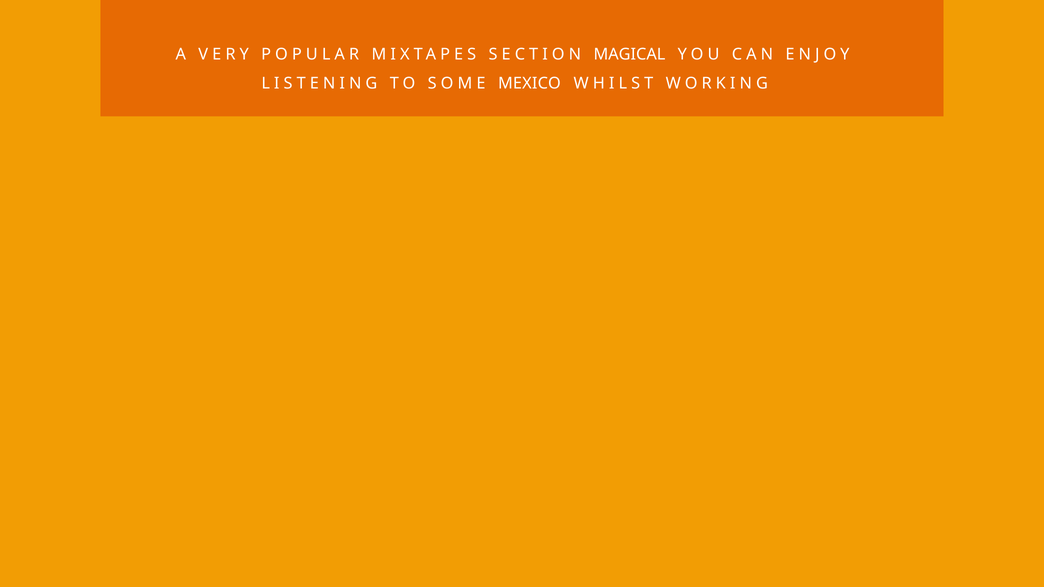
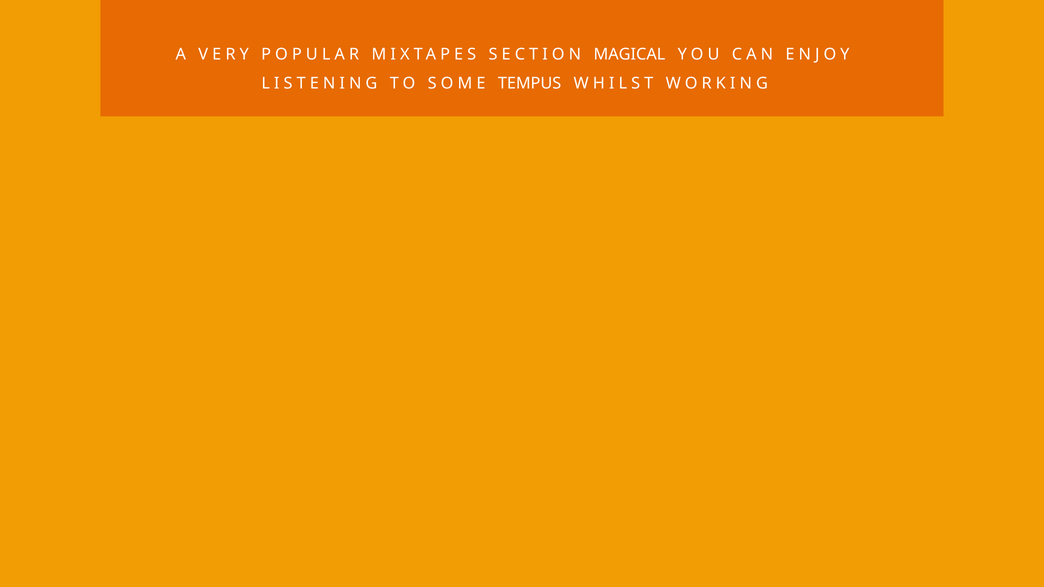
MEXICO: MEXICO -> TEMPUS
